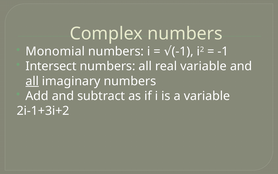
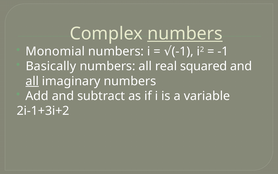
numbers at (185, 34) underline: none -> present
Intersect: Intersect -> Basically
real variable: variable -> squared
